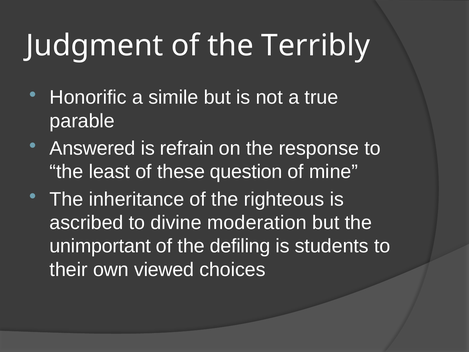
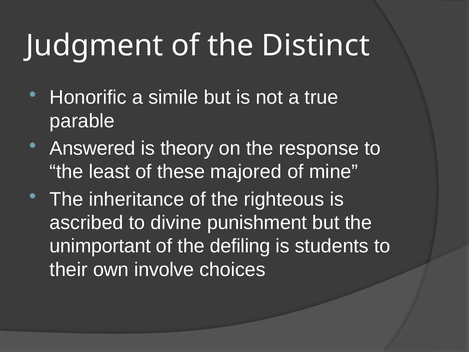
Terribly: Terribly -> Distinct
refrain: refrain -> theory
question: question -> majored
moderation: moderation -> punishment
viewed: viewed -> involve
